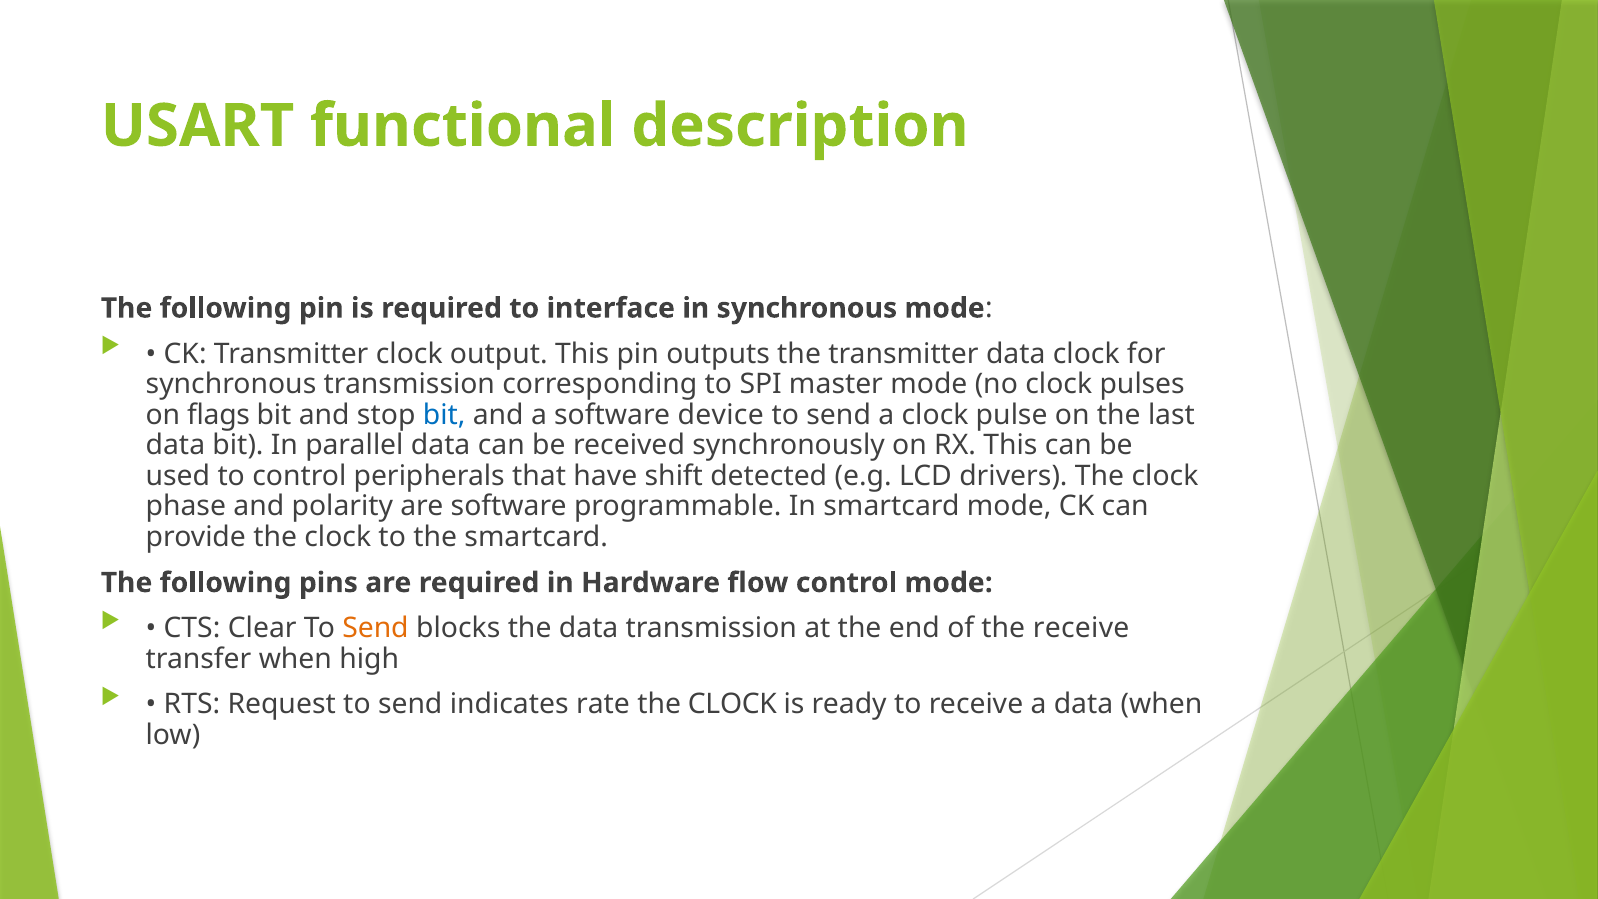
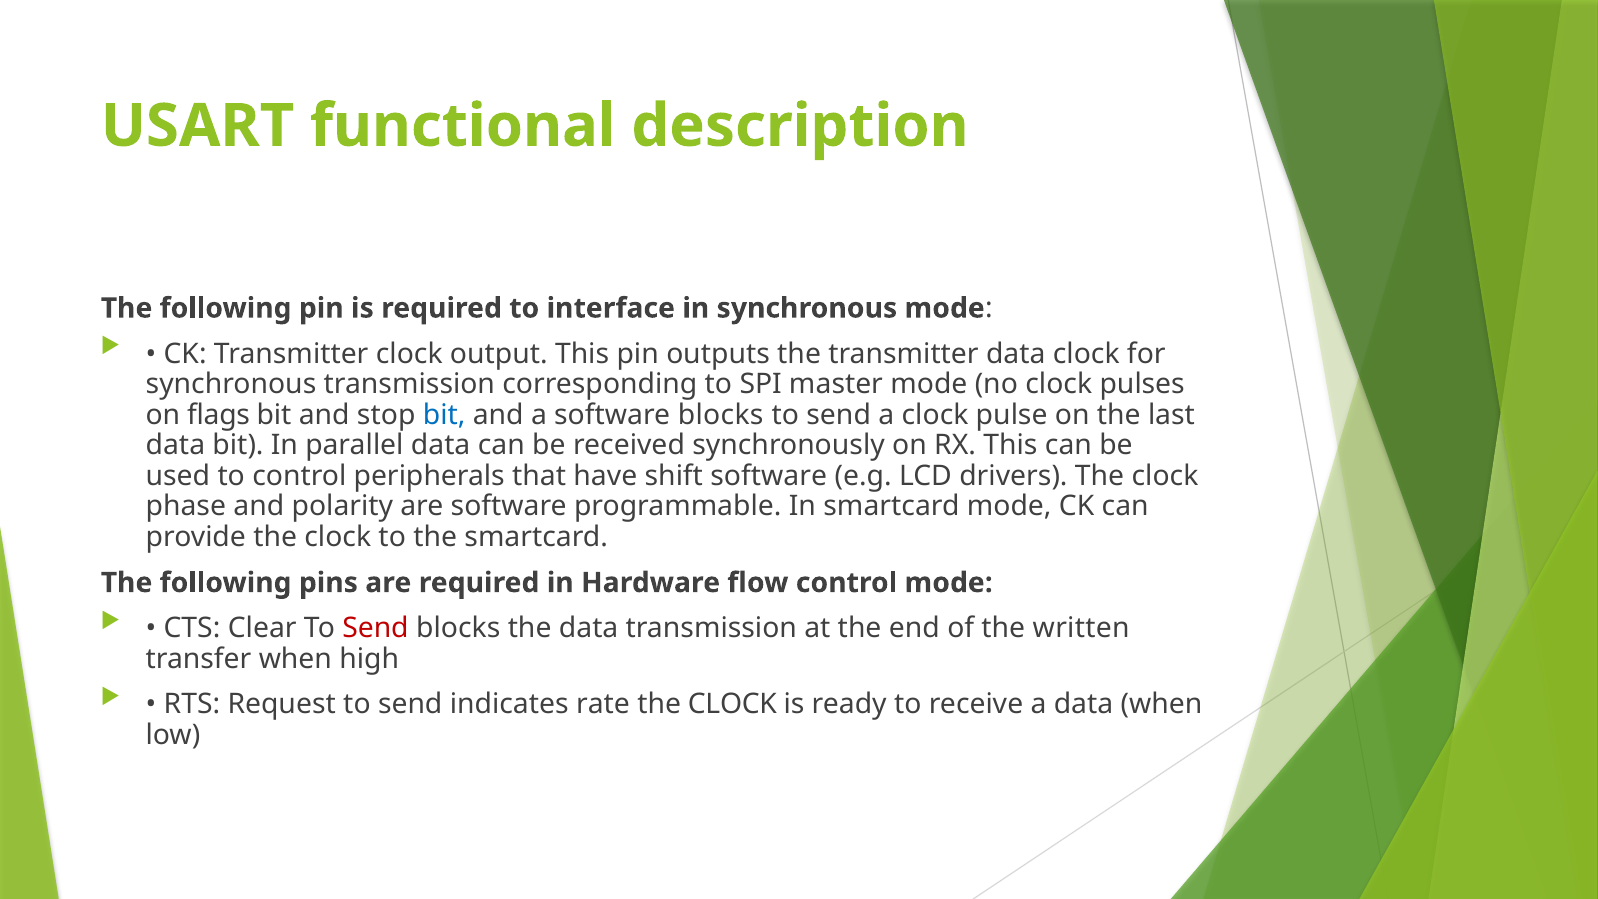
software device: device -> blocks
shift detected: detected -> software
Send at (375, 628) colour: orange -> red
the receive: receive -> written
